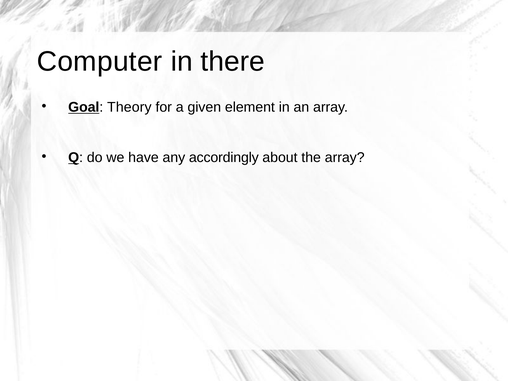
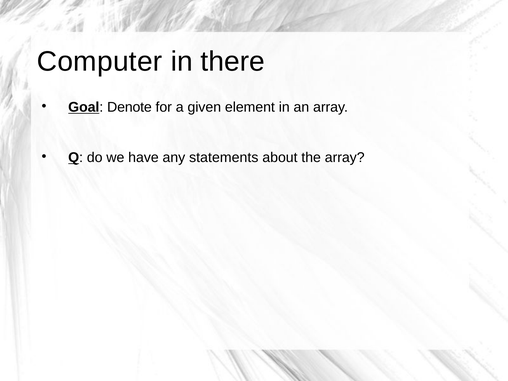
Theory: Theory -> Denote
accordingly: accordingly -> statements
